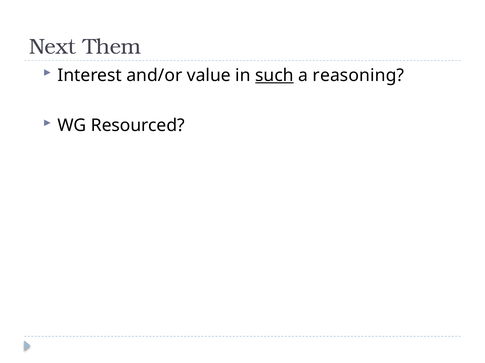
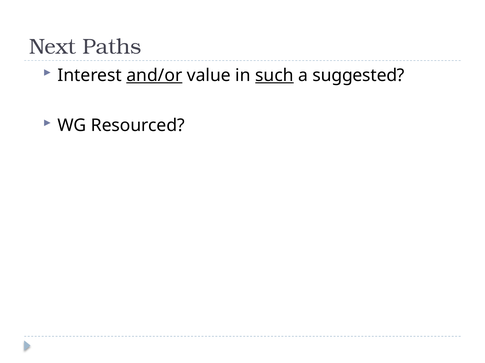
Them: Them -> Paths
and/or underline: none -> present
reasoning: reasoning -> suggested
